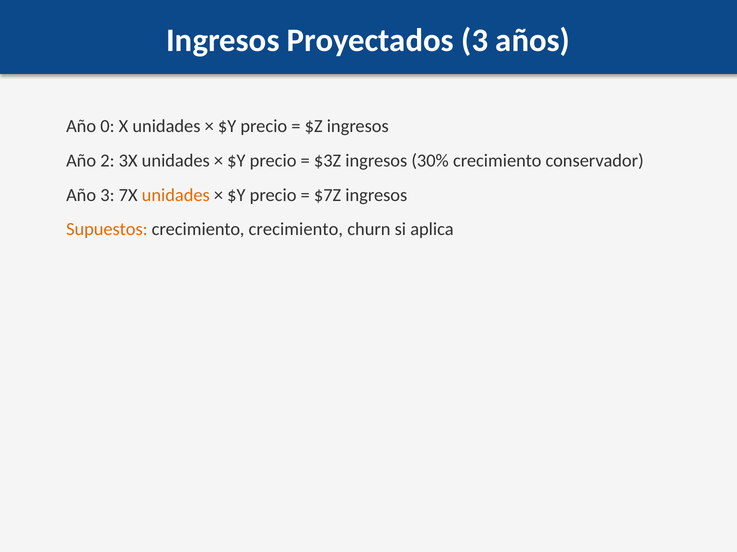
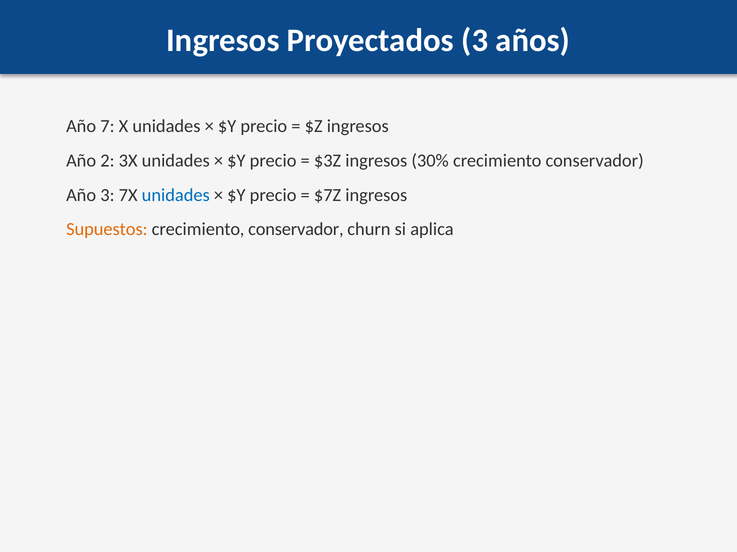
0: 0 -> 7
unidades at (176, 195) colour: orange -> blue
crecimiento at (296, 230): crecimiento -> conservador
